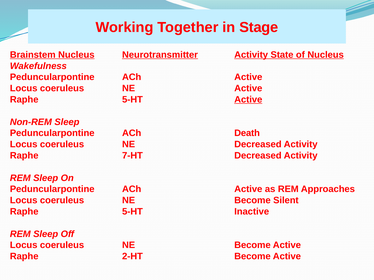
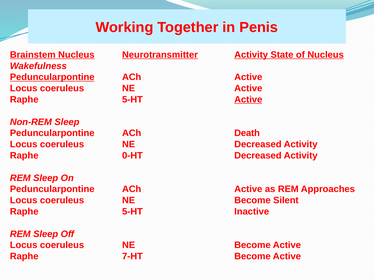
Stage: Stage -> Penis
Peduncularpontine at (52, 77) underline: none -> present
7-HT: 7-HT -> 0-HT
2-HT: 2-HT -> 7-HT
